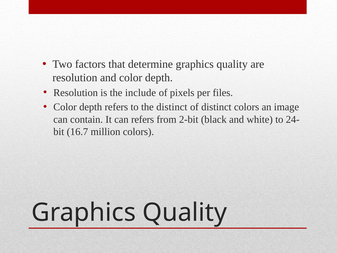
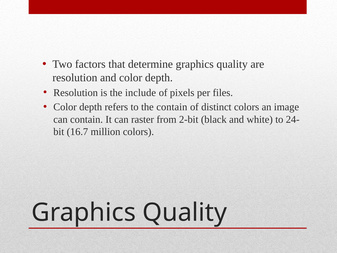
the distinct: distinct -> contain
can refers: refers -> raster
